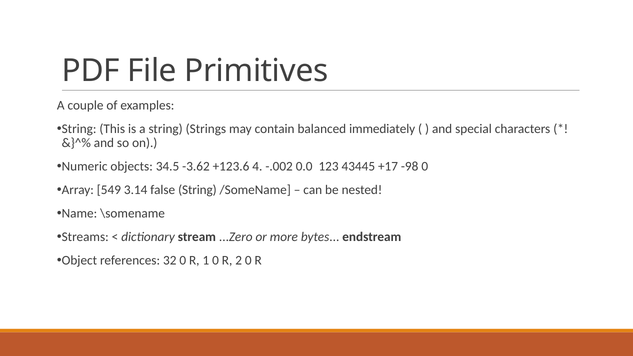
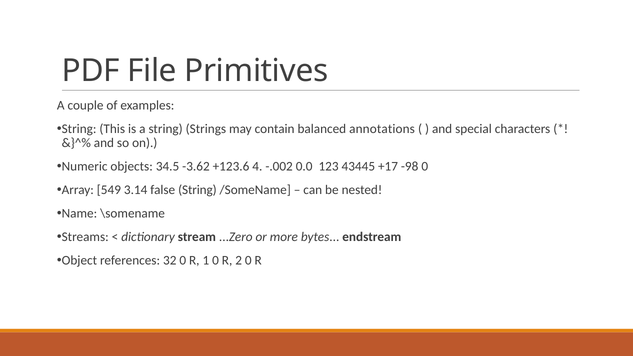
immediately: immediately -> annotations
